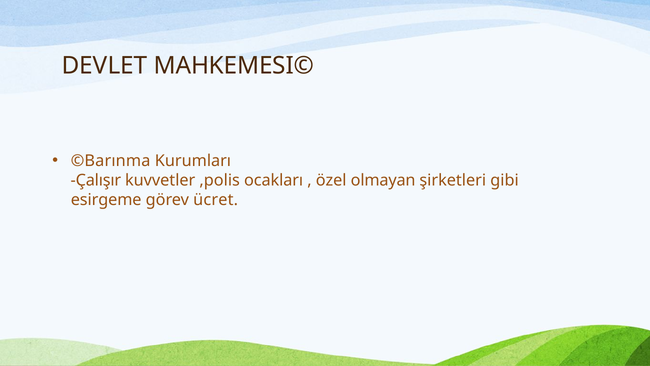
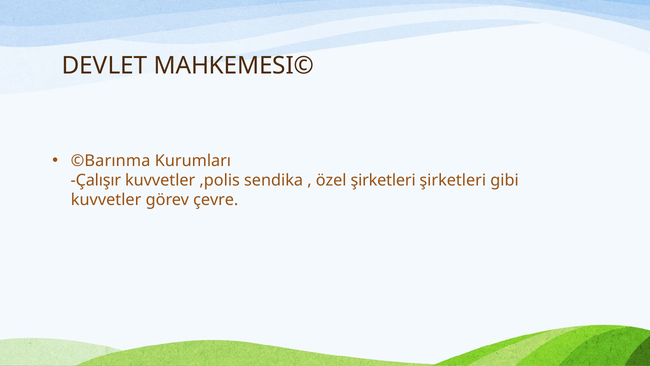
ocakları: ocakları -> sendika
özel olmayan: olmayan -> şirketleri
esirgeme at (106, 200): esirgeme -> kuvvetler
ücret: ücret -> çevre
